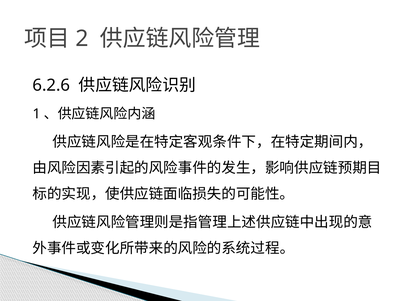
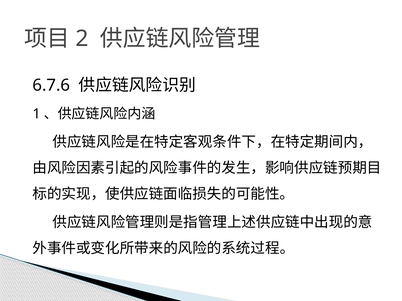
6.2.6: 6.2.6 -> 6.7.6
